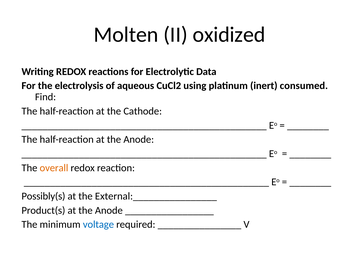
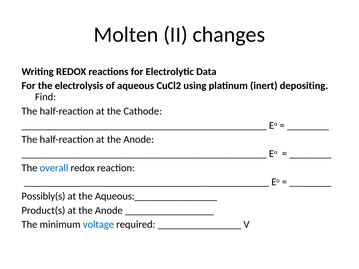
oxidized: oxidized -> changes
consumed: consumed -> depositing
overall colour: orange -> blue
External:________________: External:________________ -> Aqueous:________________
